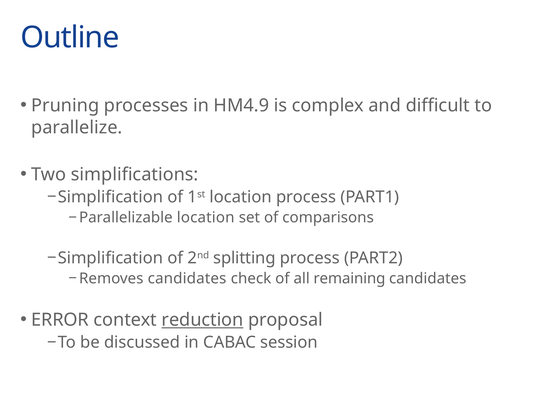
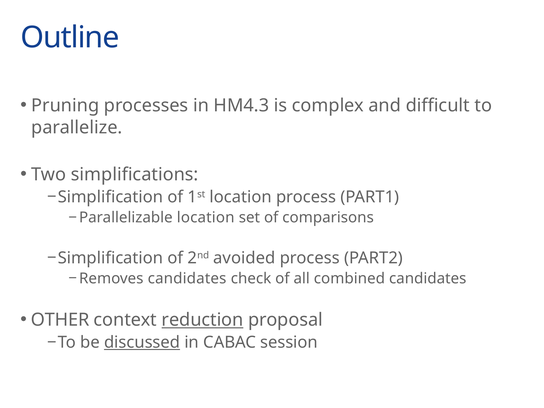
HM4.9: HM4.9 -> HM4.3
splitting: splitting -> avoided
remaining: remaining -> combined
ERROR: ERROR -> OTHER
discussed underline: none -> present
